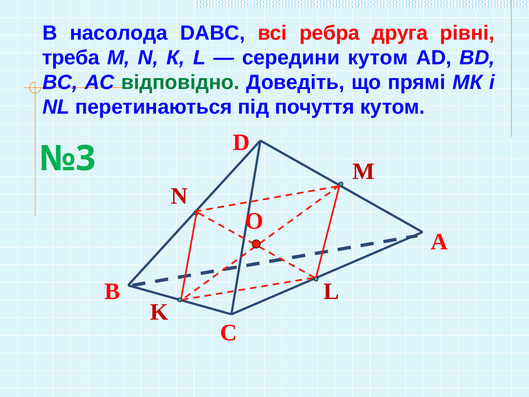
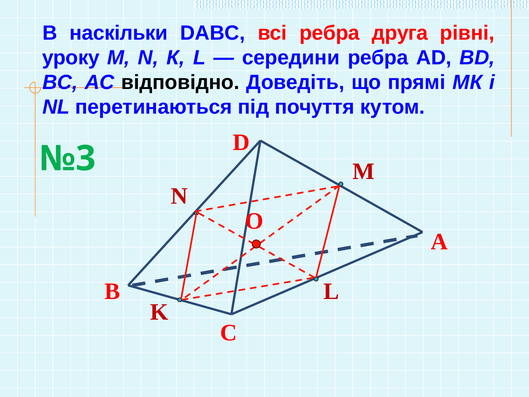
насолода: насолода -> наскільки
треба: треба -> уроку
середини кутом: кутом -> ребра
відповідно colour: green -> black
